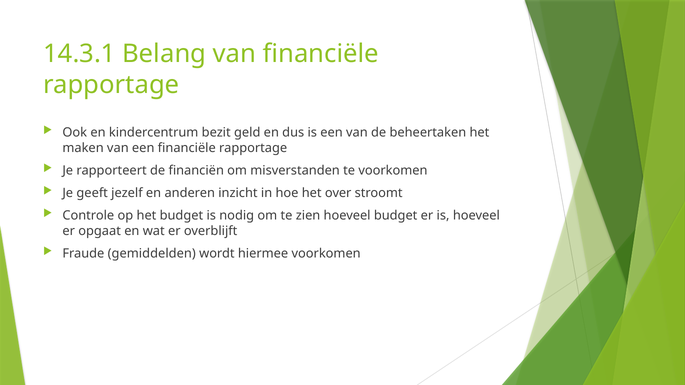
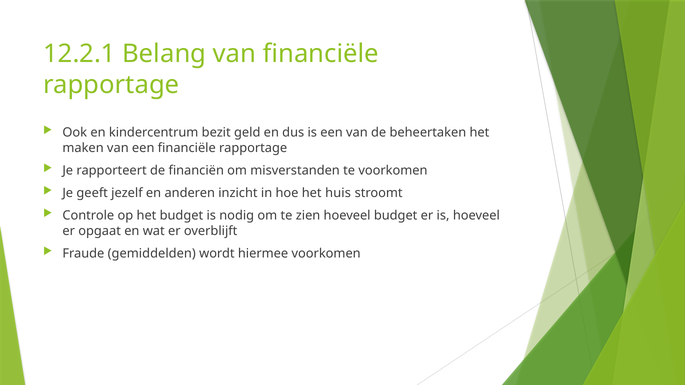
14.3.1: 14.3.1 -> 12.2.1
over: over -> huis
